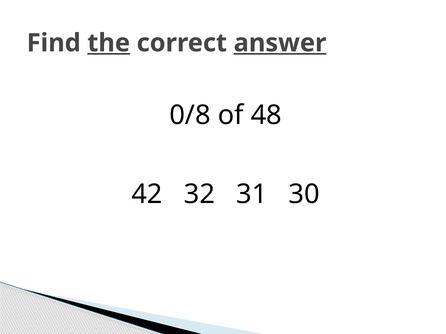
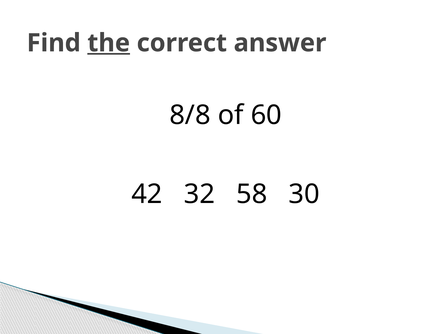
answer underline: present -> none
0/8: 0/8 -> 8/8
48: 48 -> 60
31: 31 -> 58
